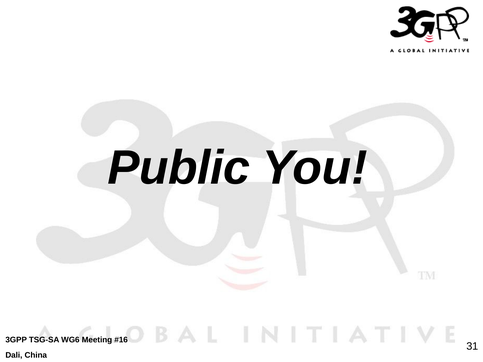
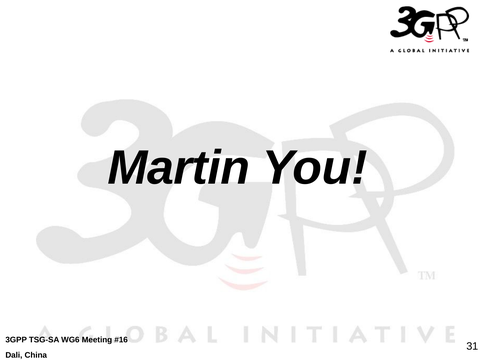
Public: Public -> Martin
